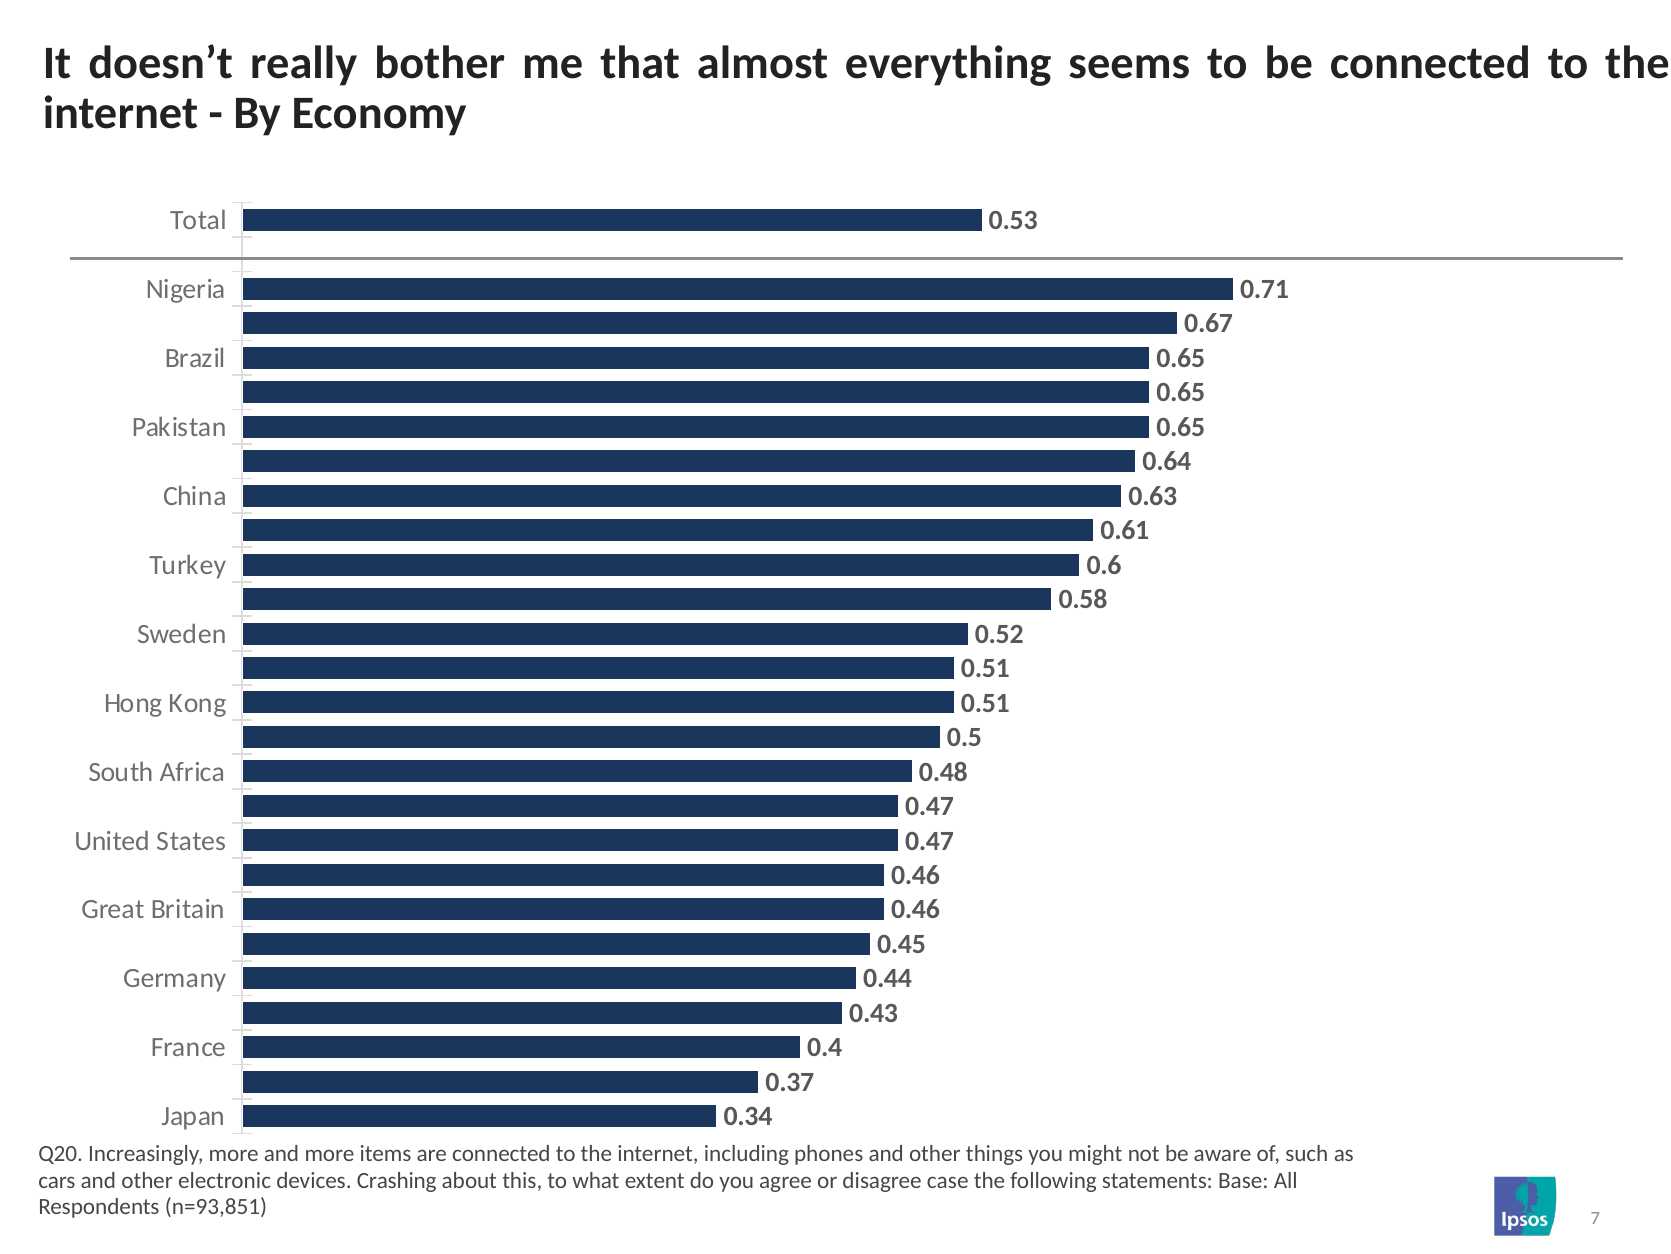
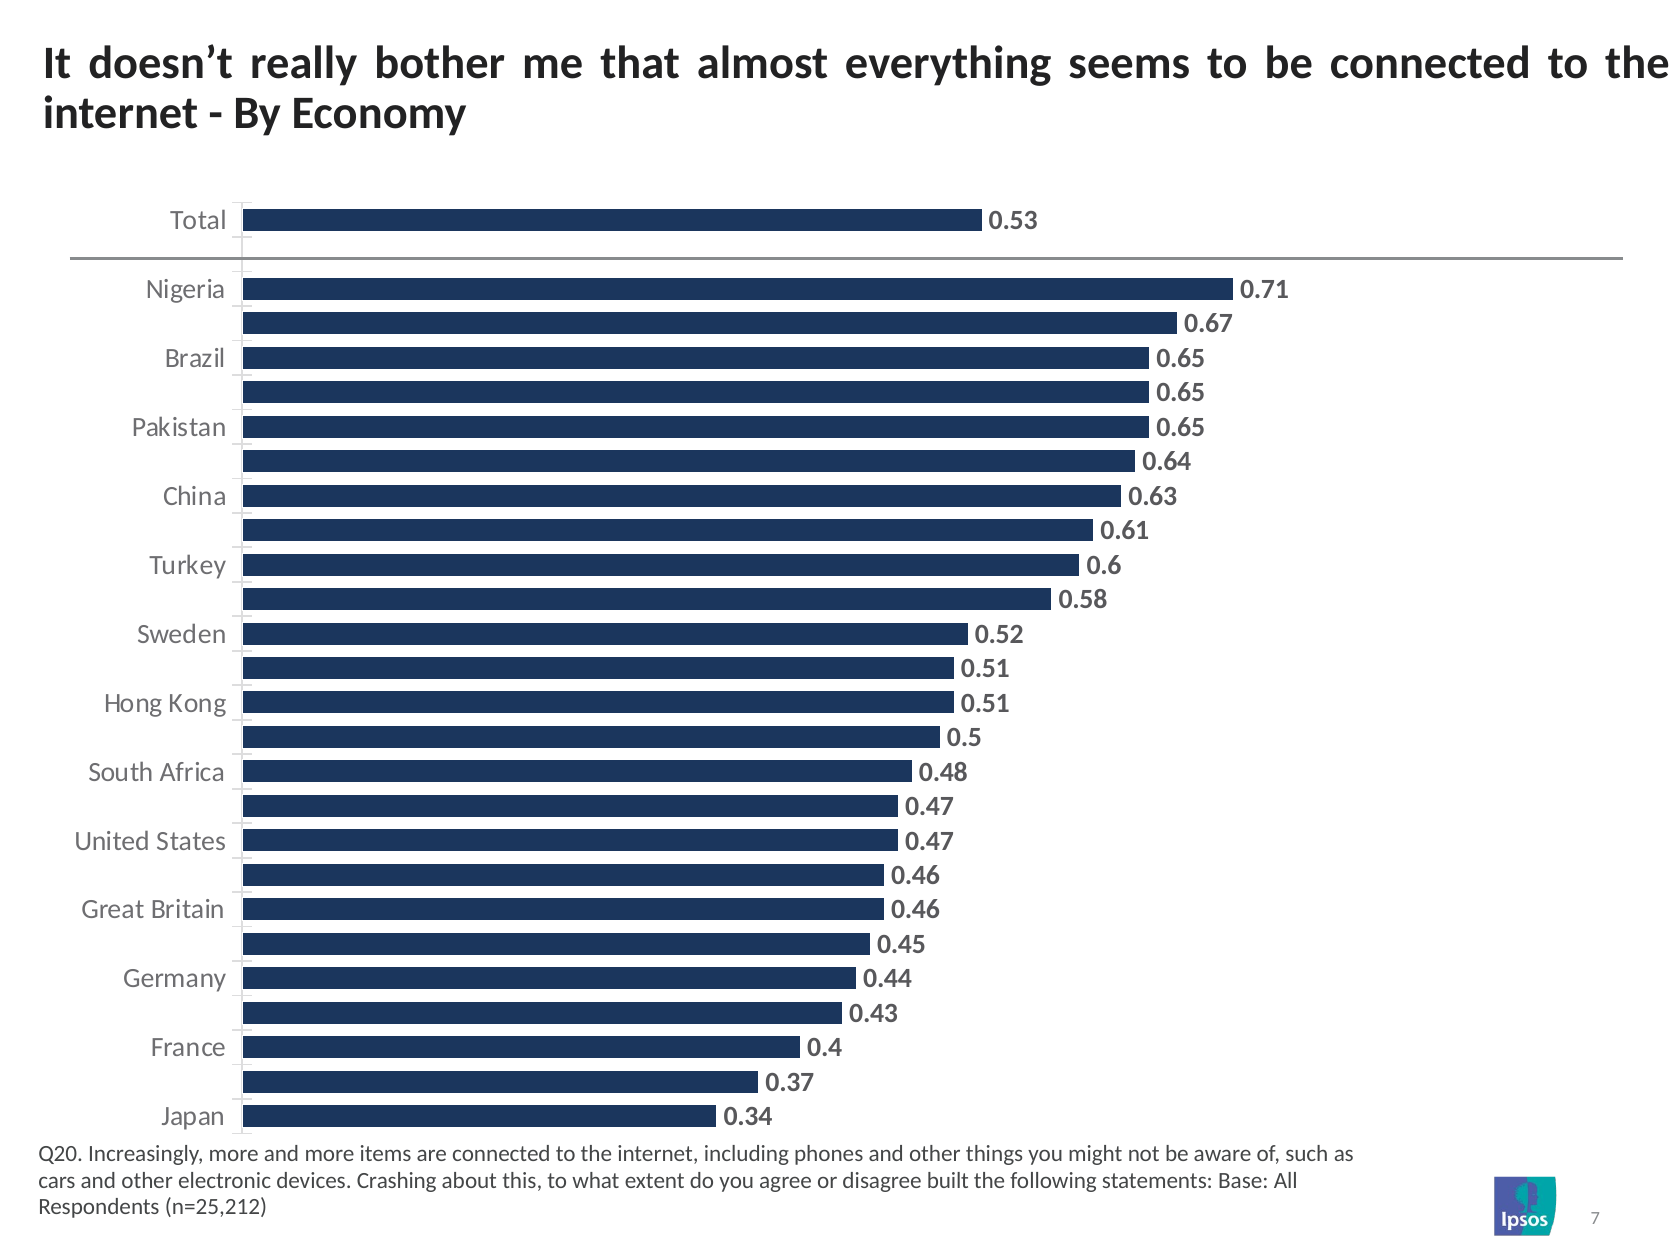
case: case -> built
n=93,851: n=93,851 -> n=25,212
